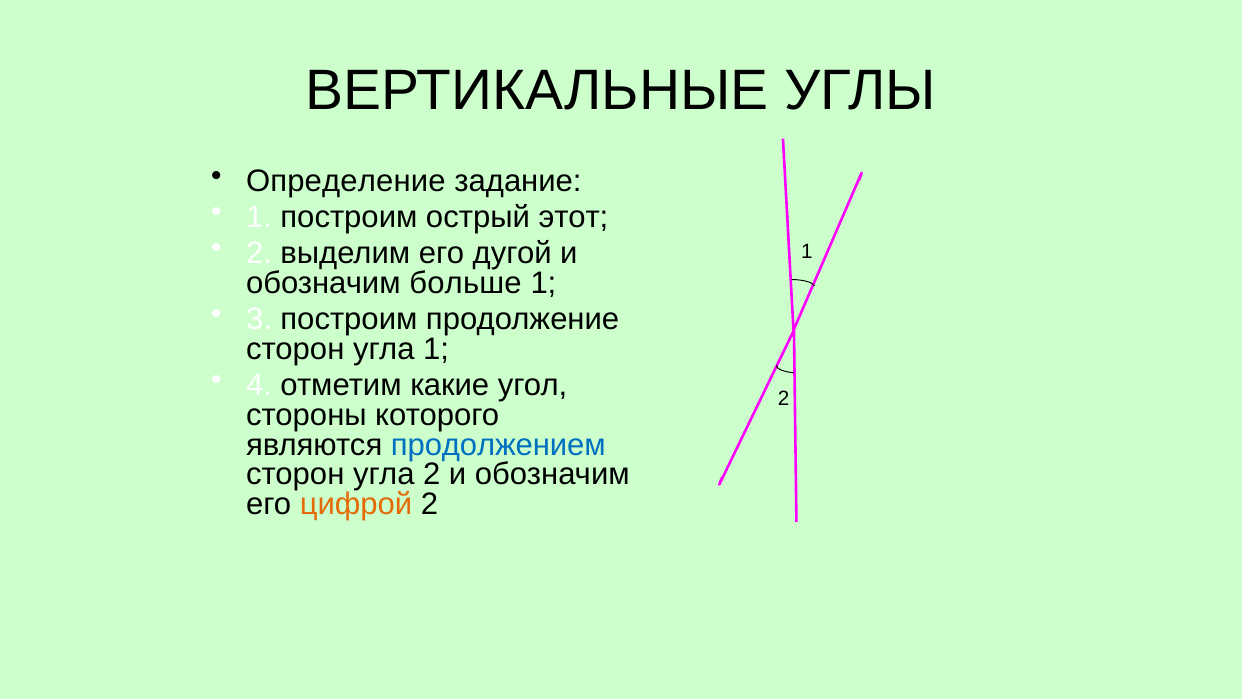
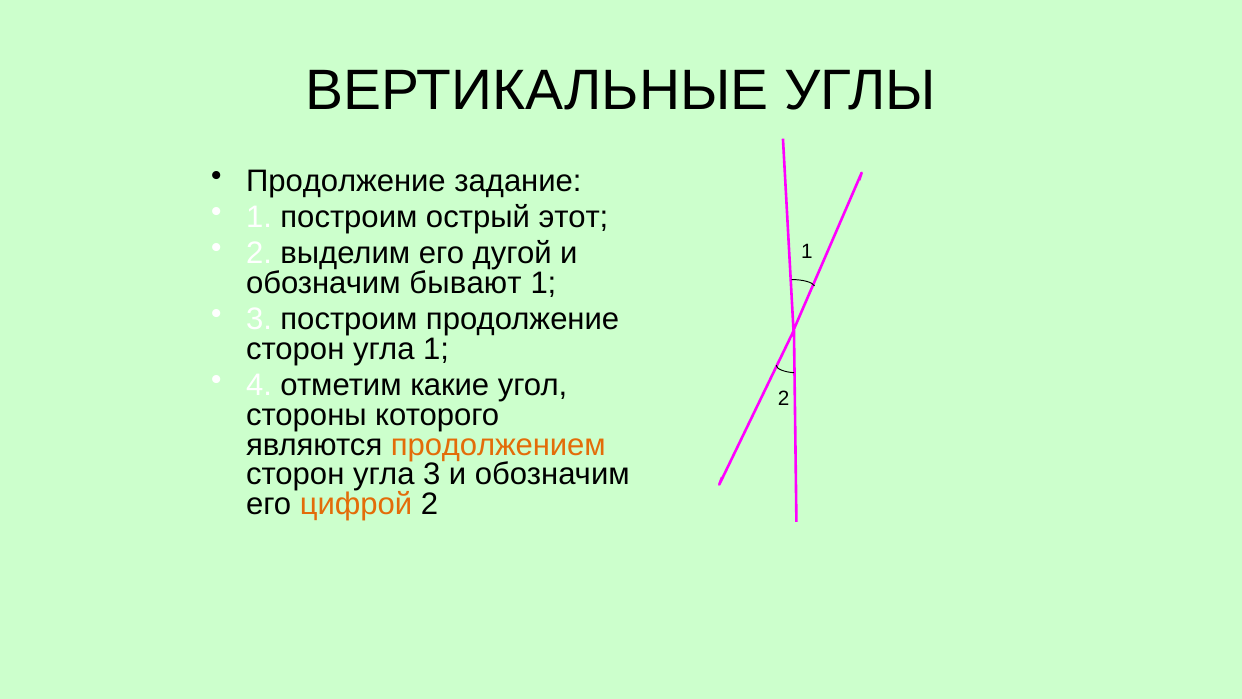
Определение at (346, 181): Определение -> Продолжение
больше: больше -> бывают
продолжением colour: blue -> orange
угла 2: 2 -> 3
